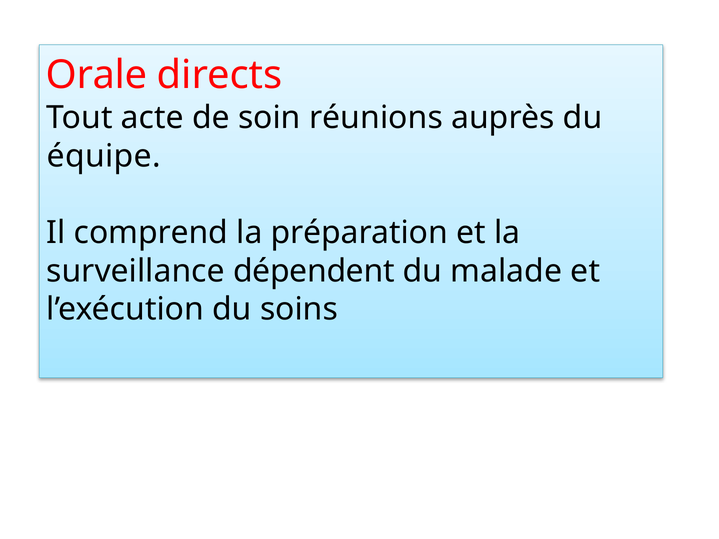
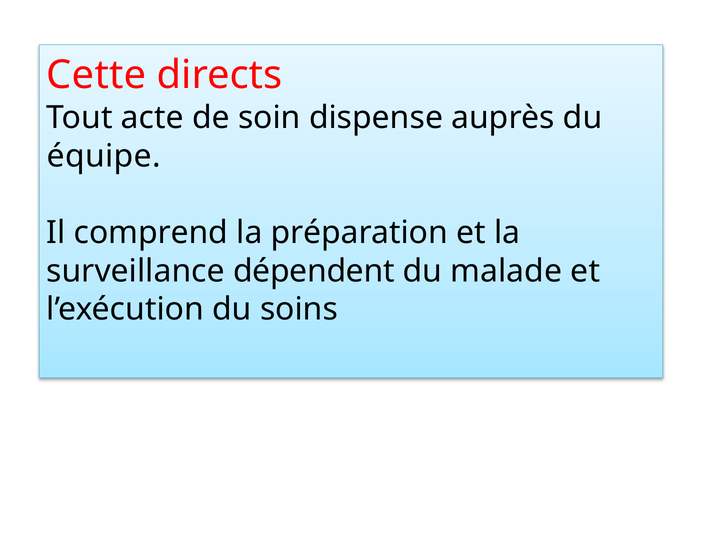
Orale: Orale -> Cette
réunions: réunions -> dispense
